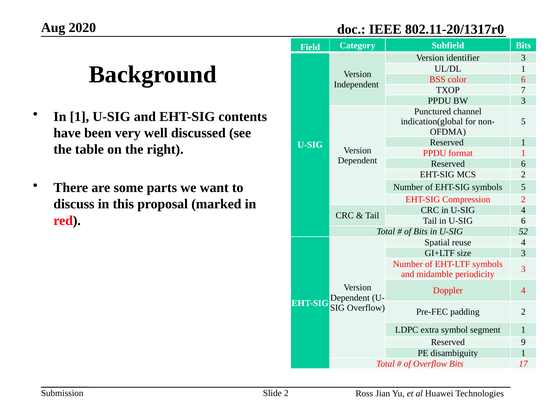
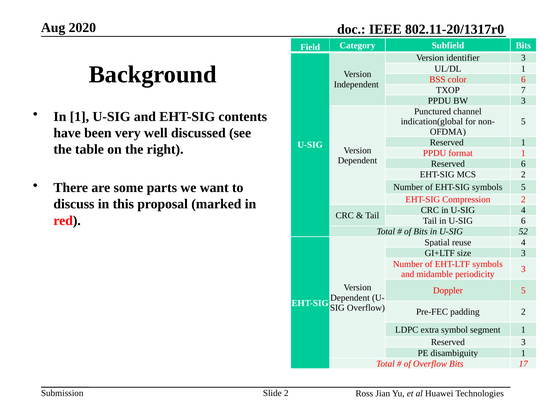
Doppler 4: 4 -> 5
Reserved 9: 9 -> 3
